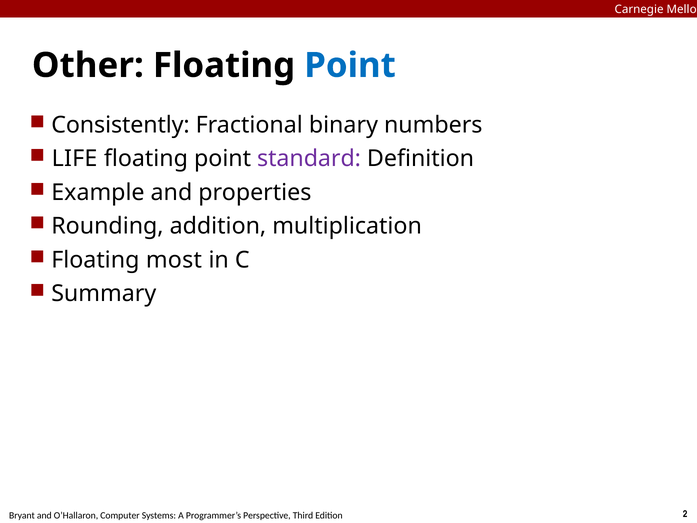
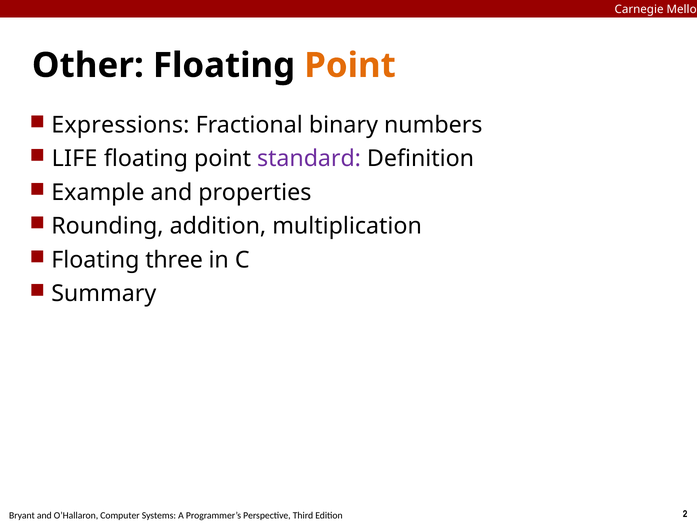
Point at (350, 65) colour: blue -> orange
Consistently: Consistently -> Expressions
most: most -> three
